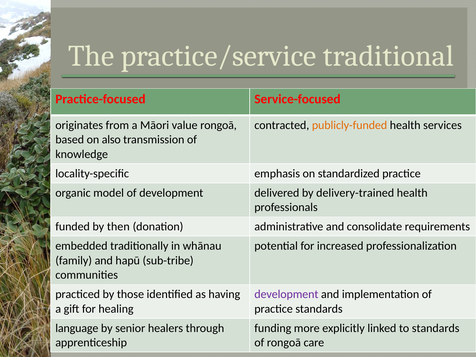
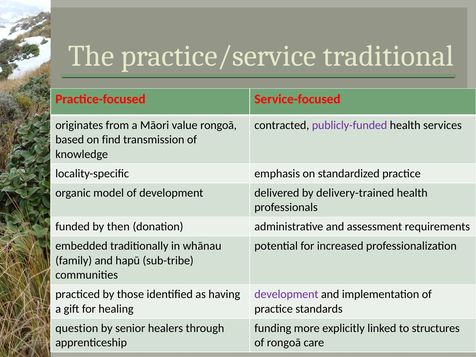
publicly-funded colour: orange -> purple
also: also -> find
consolidate: consolidate -> assessment
language: language -> question
to standards: standards -> structures
